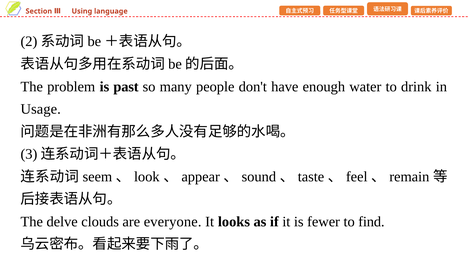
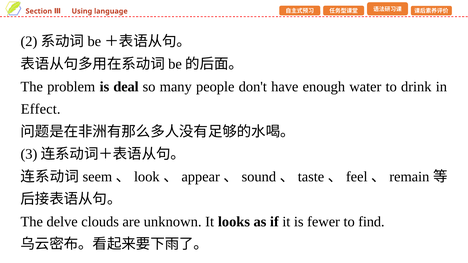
past: past -> deal
Usage: Usage -> Effect
everyone: everyone -> unknown
